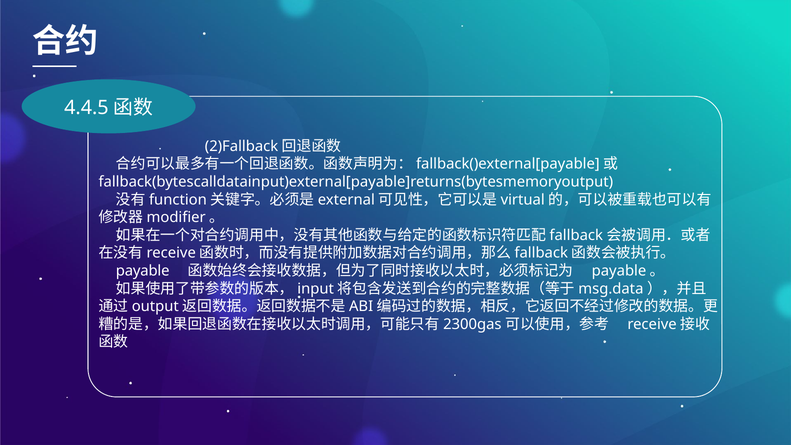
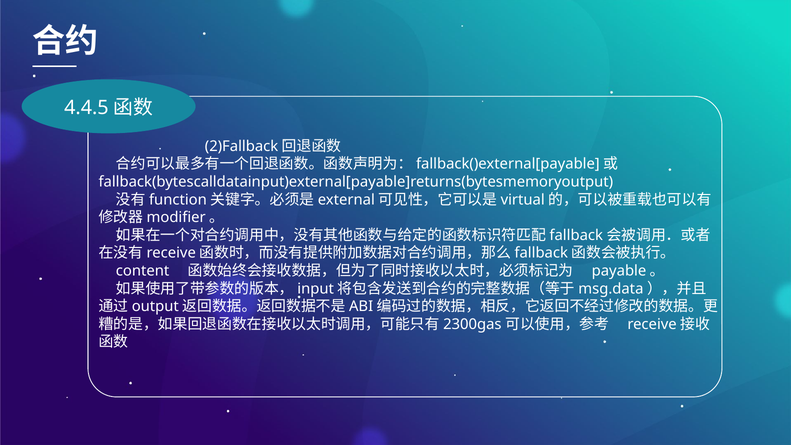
payable: payable -> content
